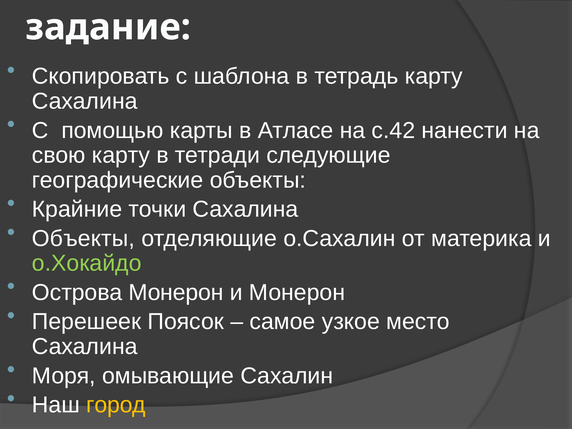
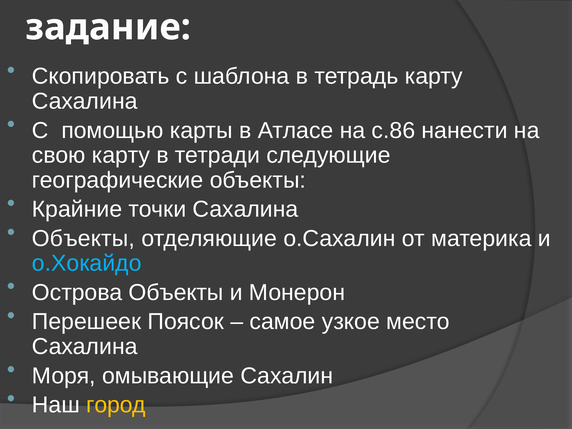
с.42: с.42 -> с.86
о.Хокайдо colour: light green -> light blue
Острова Монерон: Монерон -> Объекты
